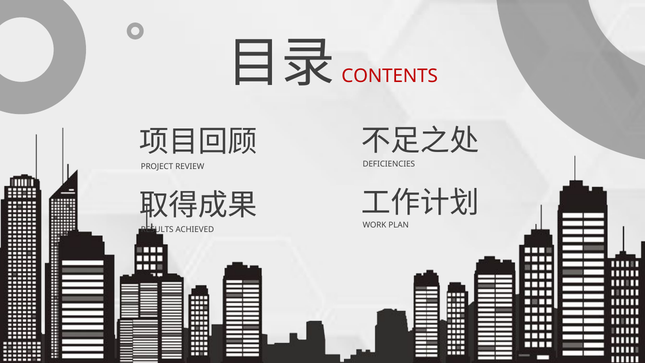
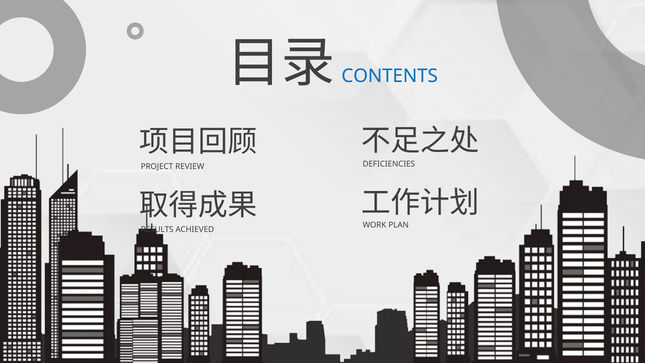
CONTENTS colour: red -> blue
